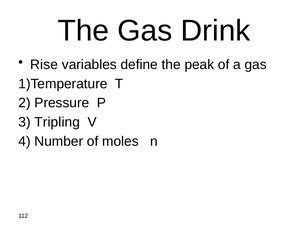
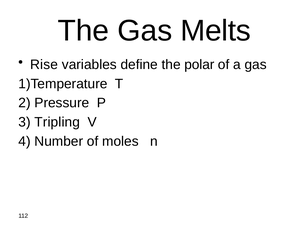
Drink: Drink -> Melts
peak: peak -> polar
